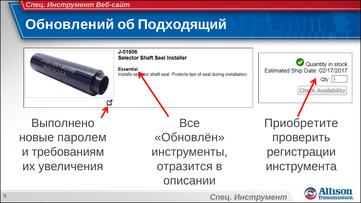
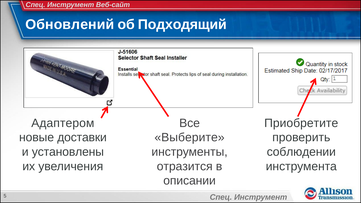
Выполнено: Выполнено -> Адаптером
паролем: паролем -> доставки
Обновлён: Обновлён -> Выберите
требованиям: требованиям -> установлены
регистрации: регистрации -> соблюдении
